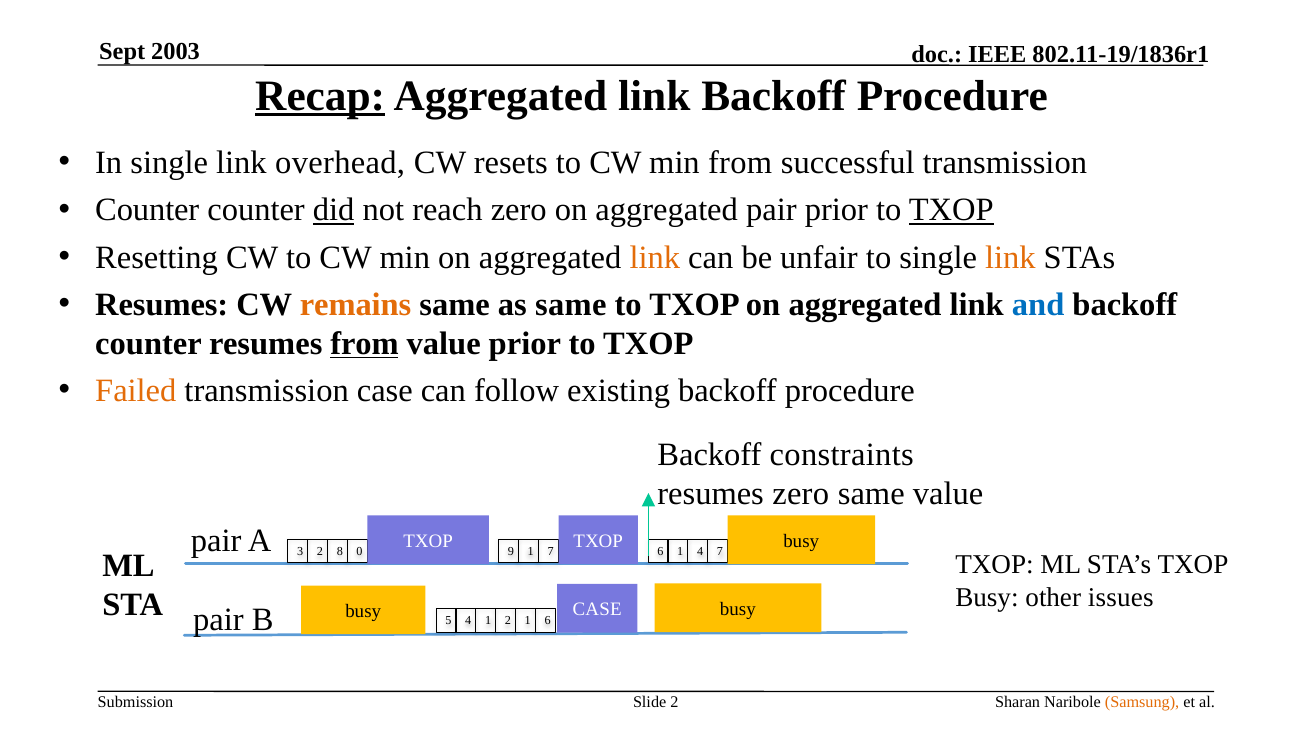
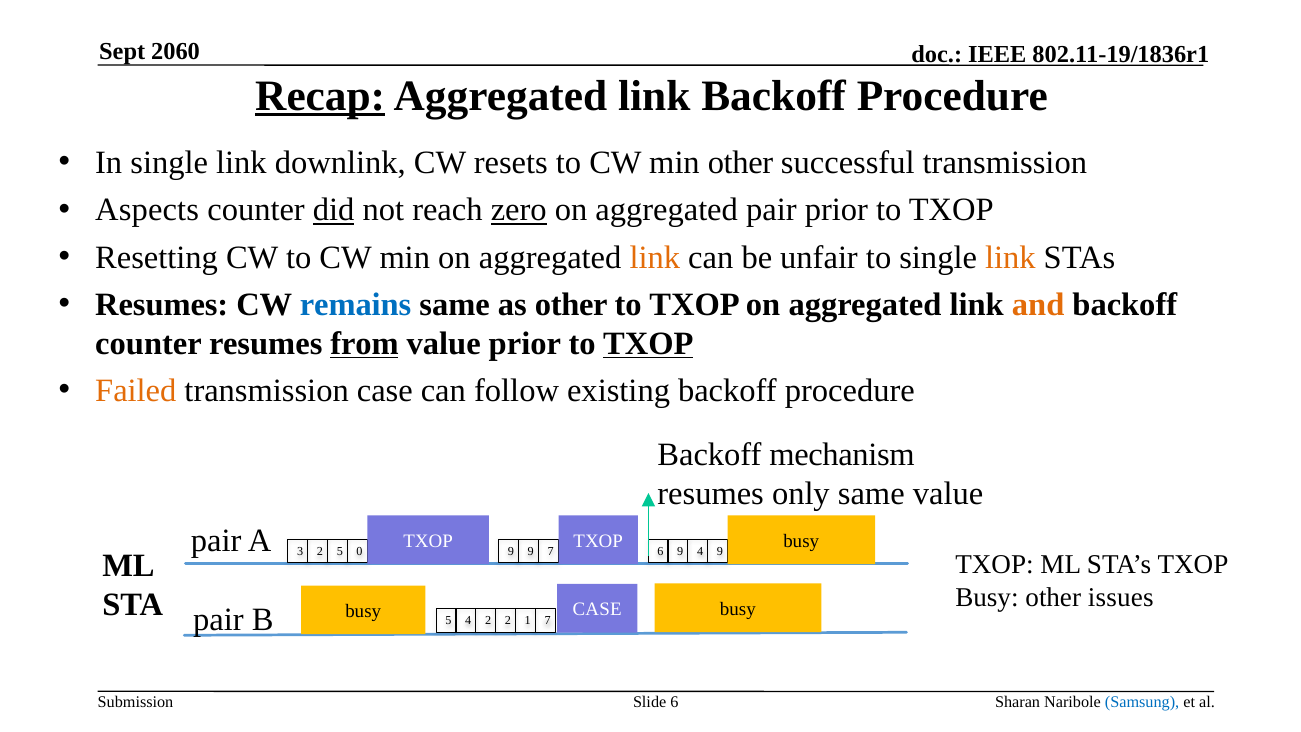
2003: 2003 -> 2060
overhead: overhead -> downlink
min from: from -> other
Counter at (147, 210): Counter -> Aspects
zero at (519, 210) underline: none -> present
TXOP at (951, 210) underline: present -> none
remains colour: orange -> blue
as same: same -> other
and colour: blue -> orange
TXOP at (648, 343) underline: none -> present
constraints: constraints -> mechanism
resumes zero: zero -> only
2 8: 8 -> 5
9 1: 1 -> 9
6 1: 1 -> 9
4 7: 7 -> 9
4 1: 1 -> 2
1 6: 6 -> 7
Slide 2: 2 -> 6
Samsung colour: orange -> blue
